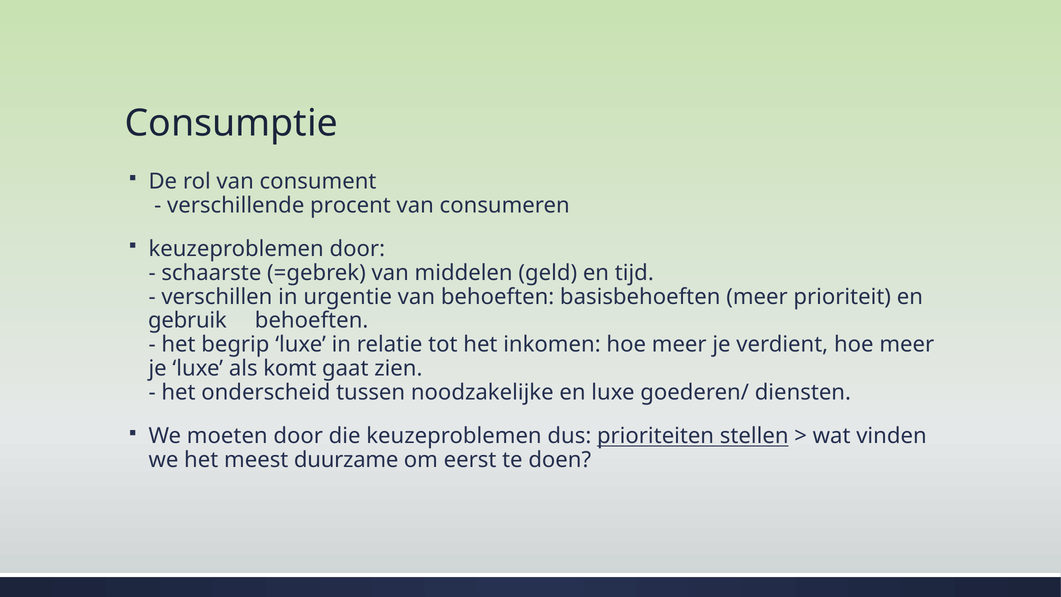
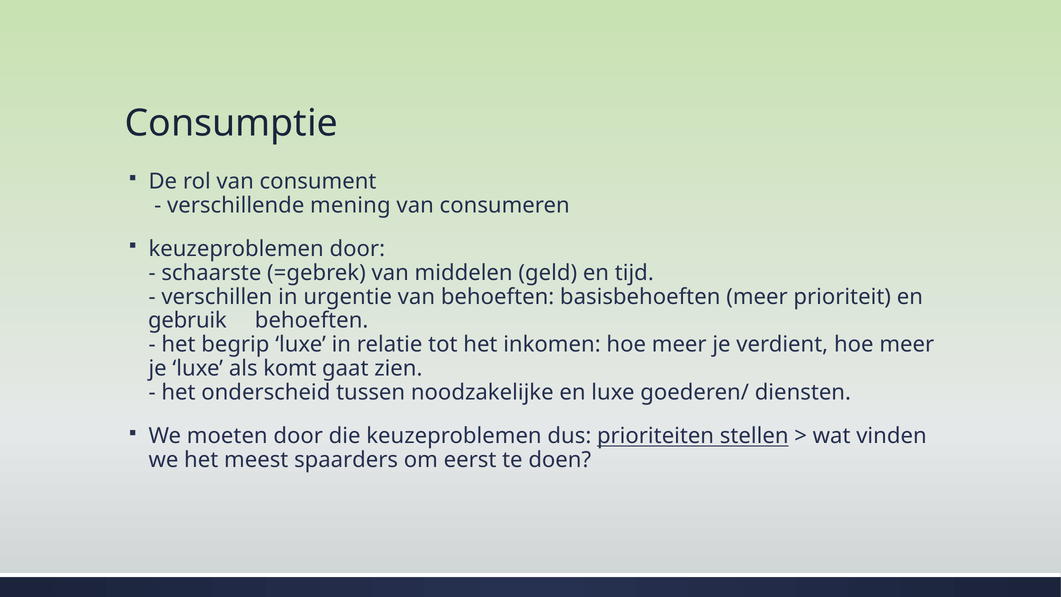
procent: procent -> mening
duurzame: duurzame -> spaarders
